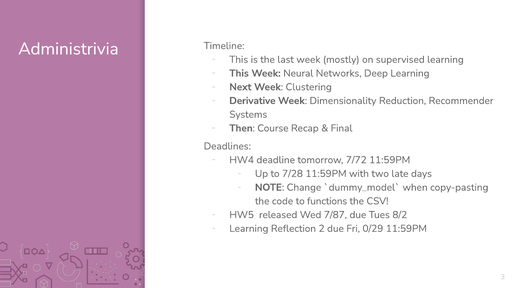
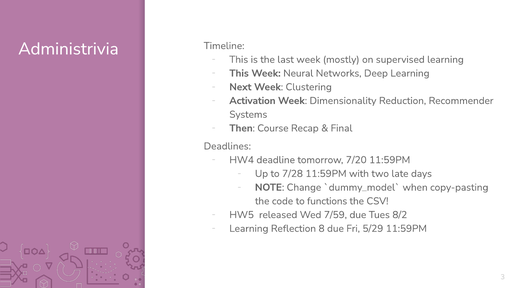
Derivative: Derivative -> Activation
7/72: 7/72 -> 7/20
7/87: 7/87 -> 7/59
2: 2 -> 8
0/29: 0/29 -> 5/29
